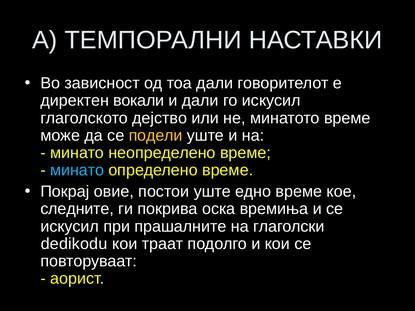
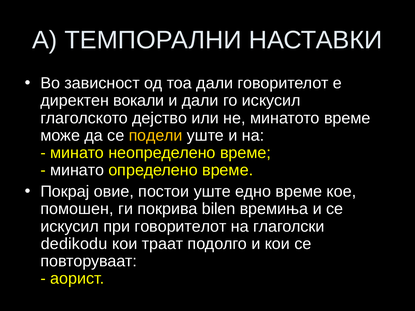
минато at (77, 170) colour: light blue -> white
следните: следните -> помошен
оска: оска -> bilen
при прашалните: прашалните -> говорителот
